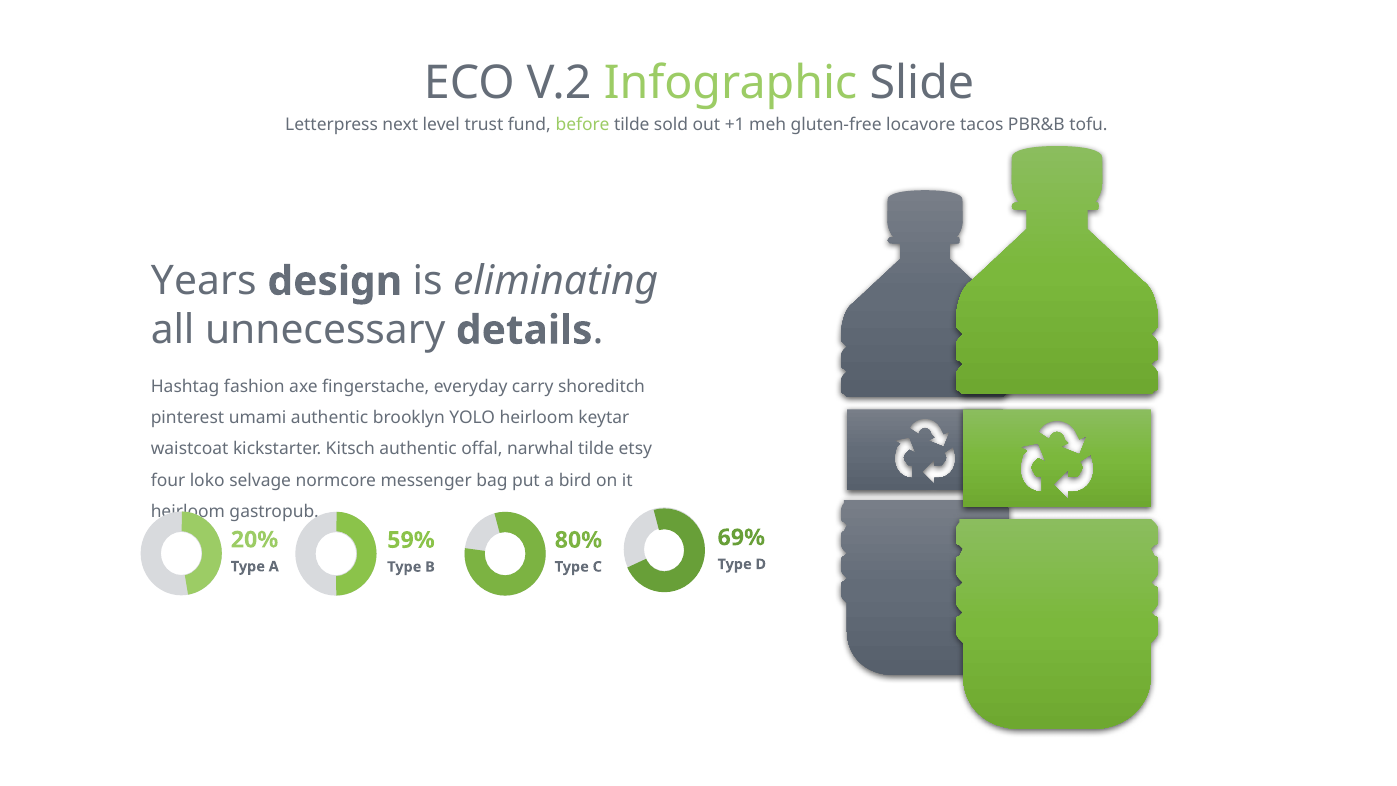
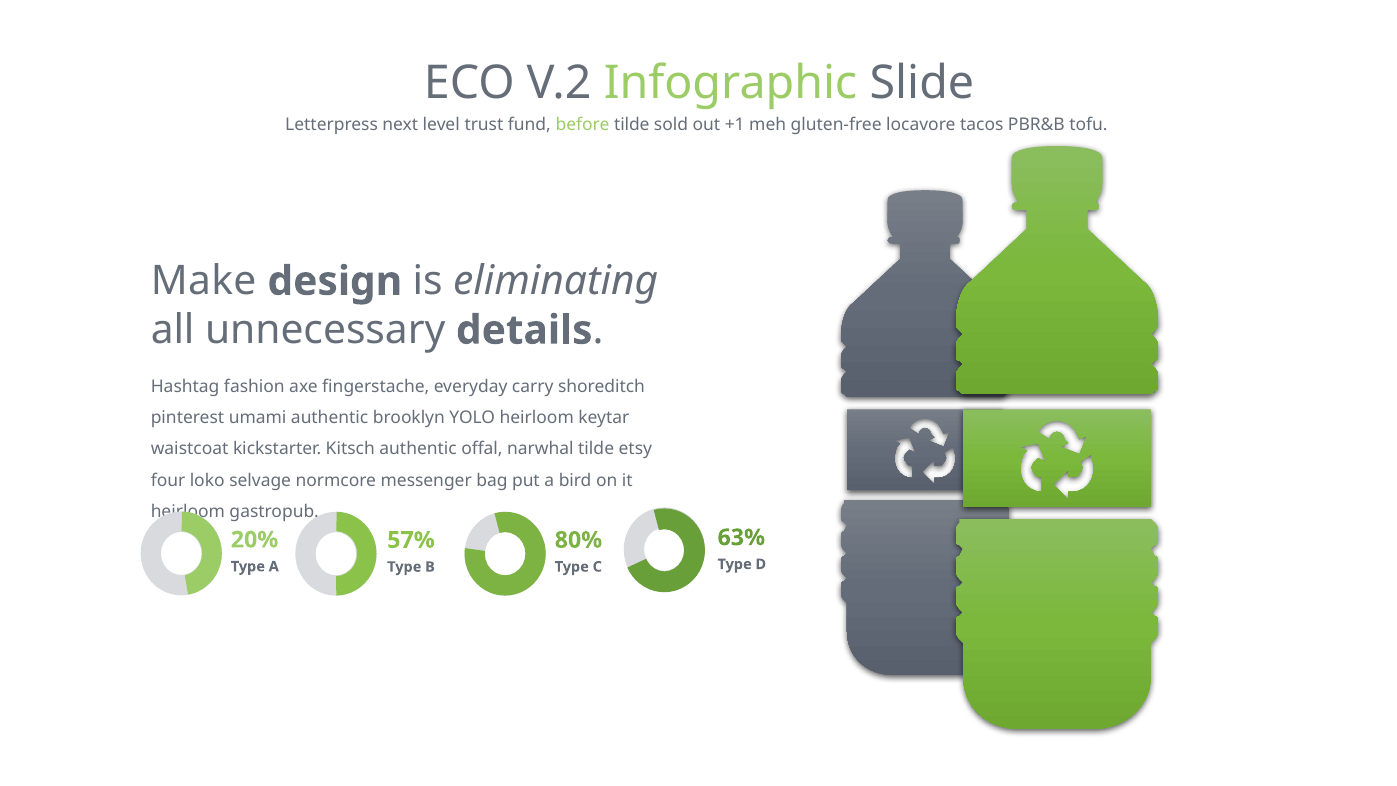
Years: Years -> Make
69%: 69% -> 63%
59%: 59% -> 57%
